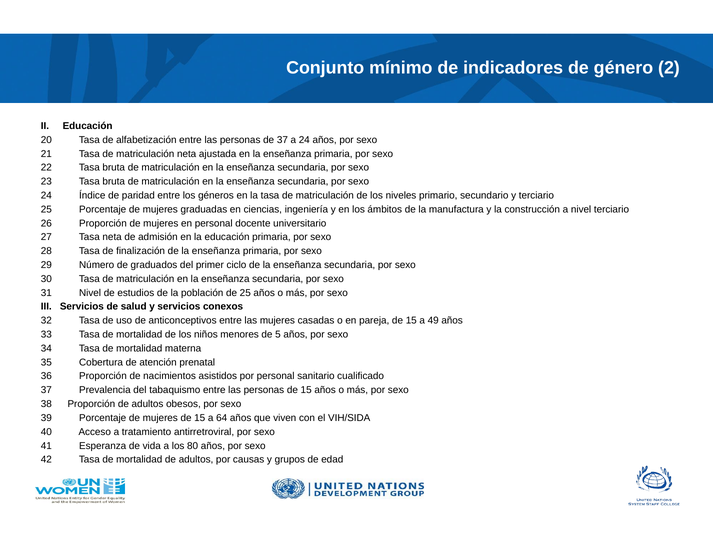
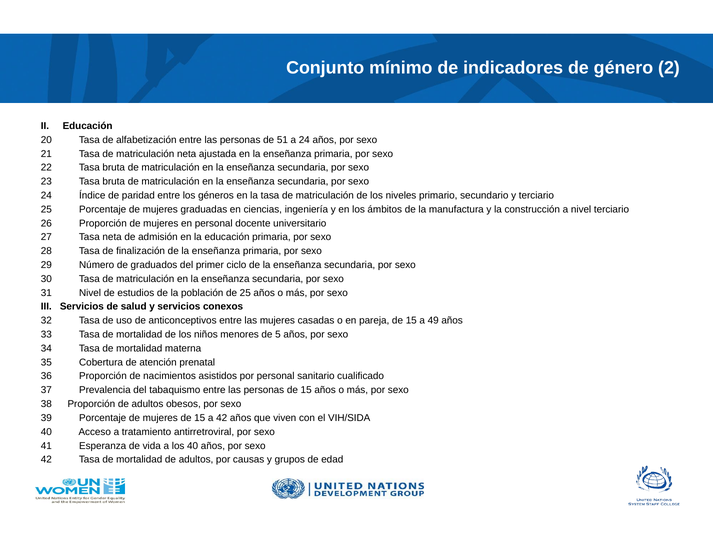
de 37: 37 -> 51
a 64: 64 -> 42
los 80: 80 -> 40
